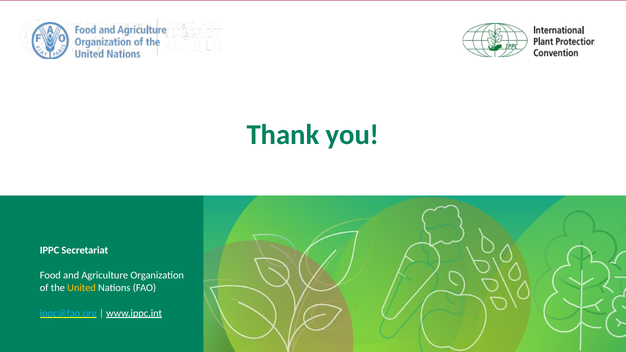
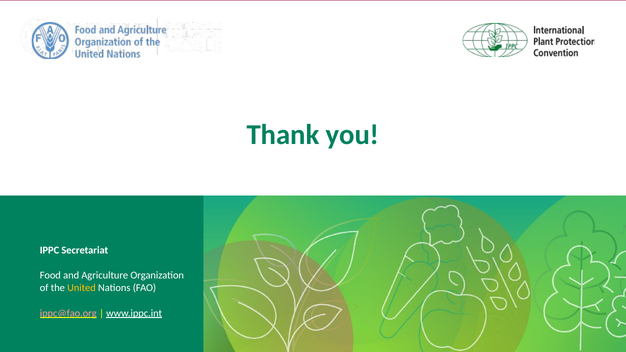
ippc@fao.org colour: light blue -> pink
